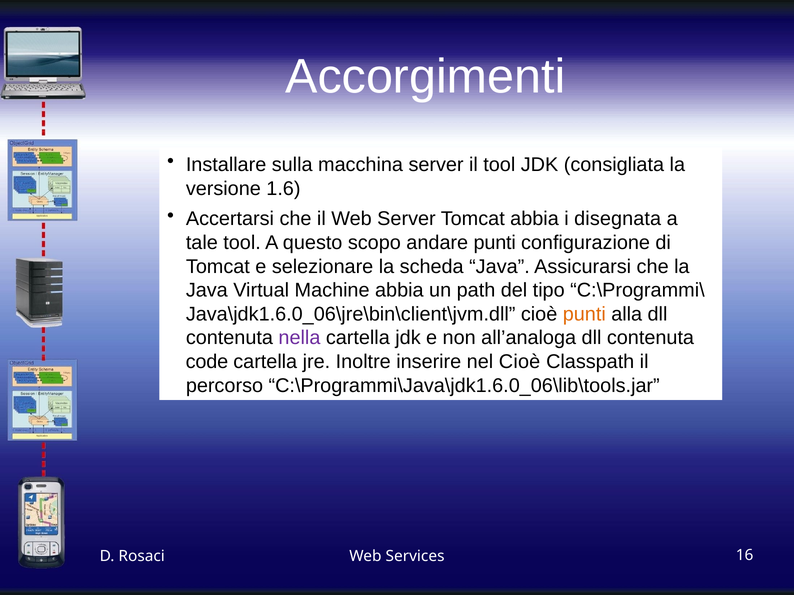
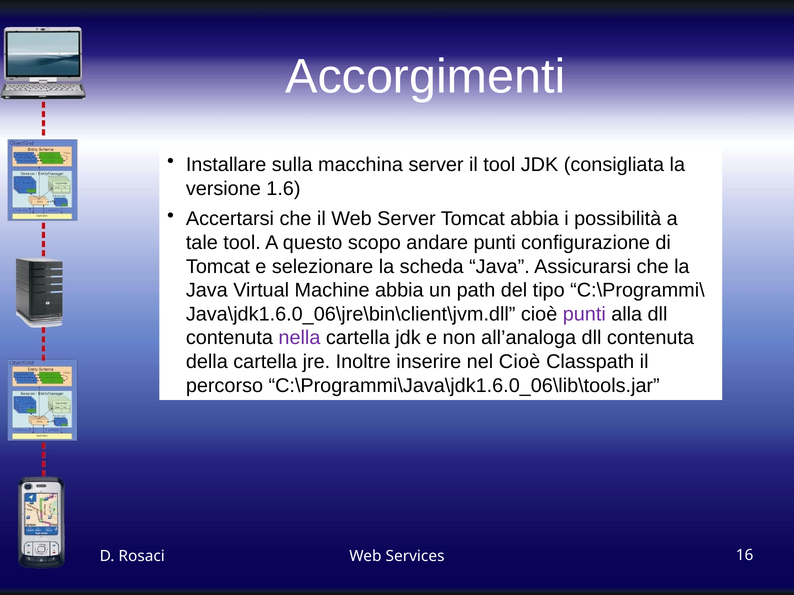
disegnata: disegnata -> possibilità
punti at (584, 314) colour: orange -> purple
code: code -> della
